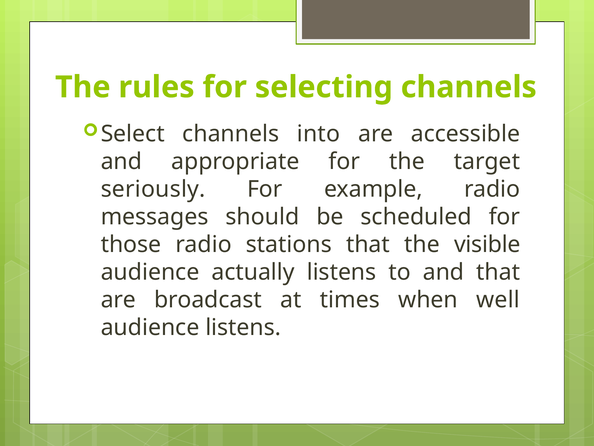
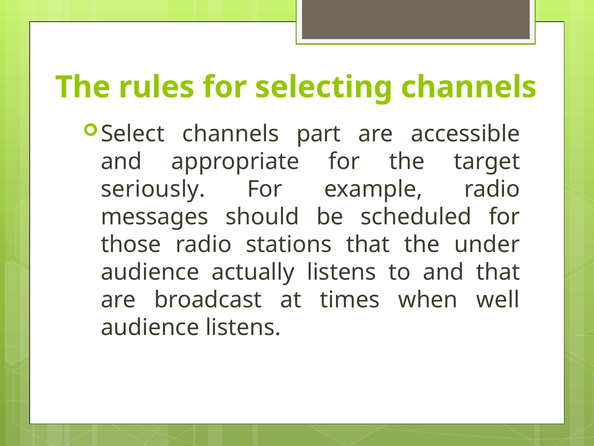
into: into -> part
visible: visible -> under
